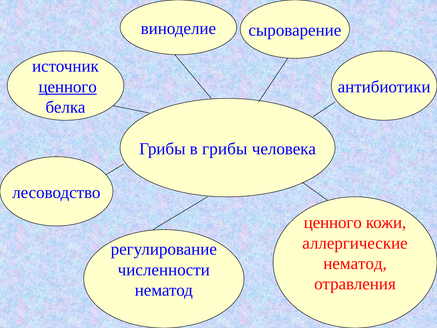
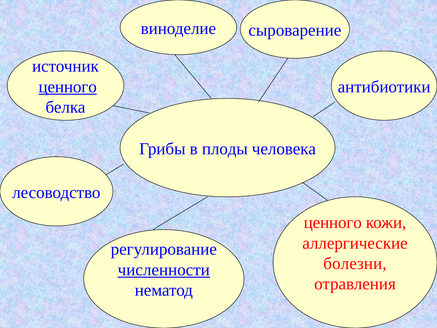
в грибы: грибы -> плоды
нематод at (355, 263): нематод -> болезни
численности underline: none -> present
